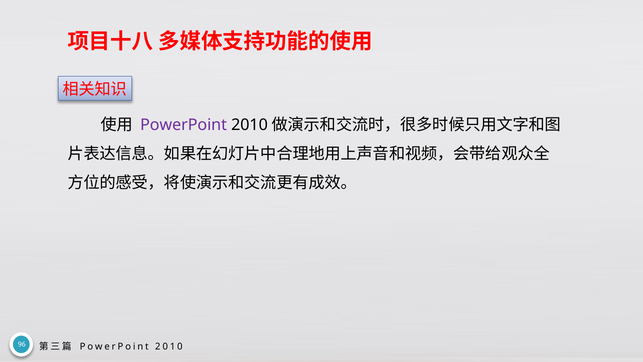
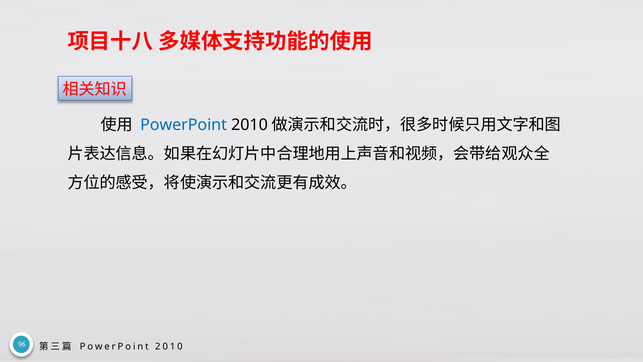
PowerPoint at (184, 125) colour: purple -> blue
